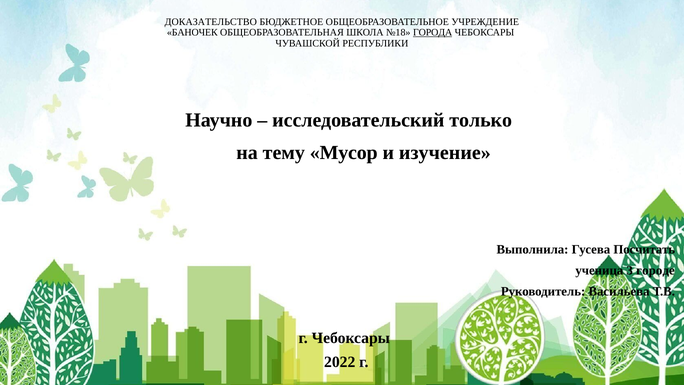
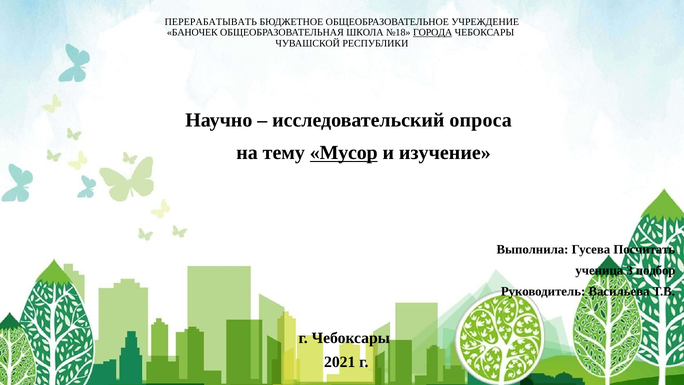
ДОКАЗАТЕЛЬСТВО: ДОКАЗАТЕЛЬСТВО -> ПЕРЕРАБАТЫВАТЬ
только: только -> опроса
Мусор underline: none -> present
городе: городе -> подбор
2022: 2022 -> 2021
